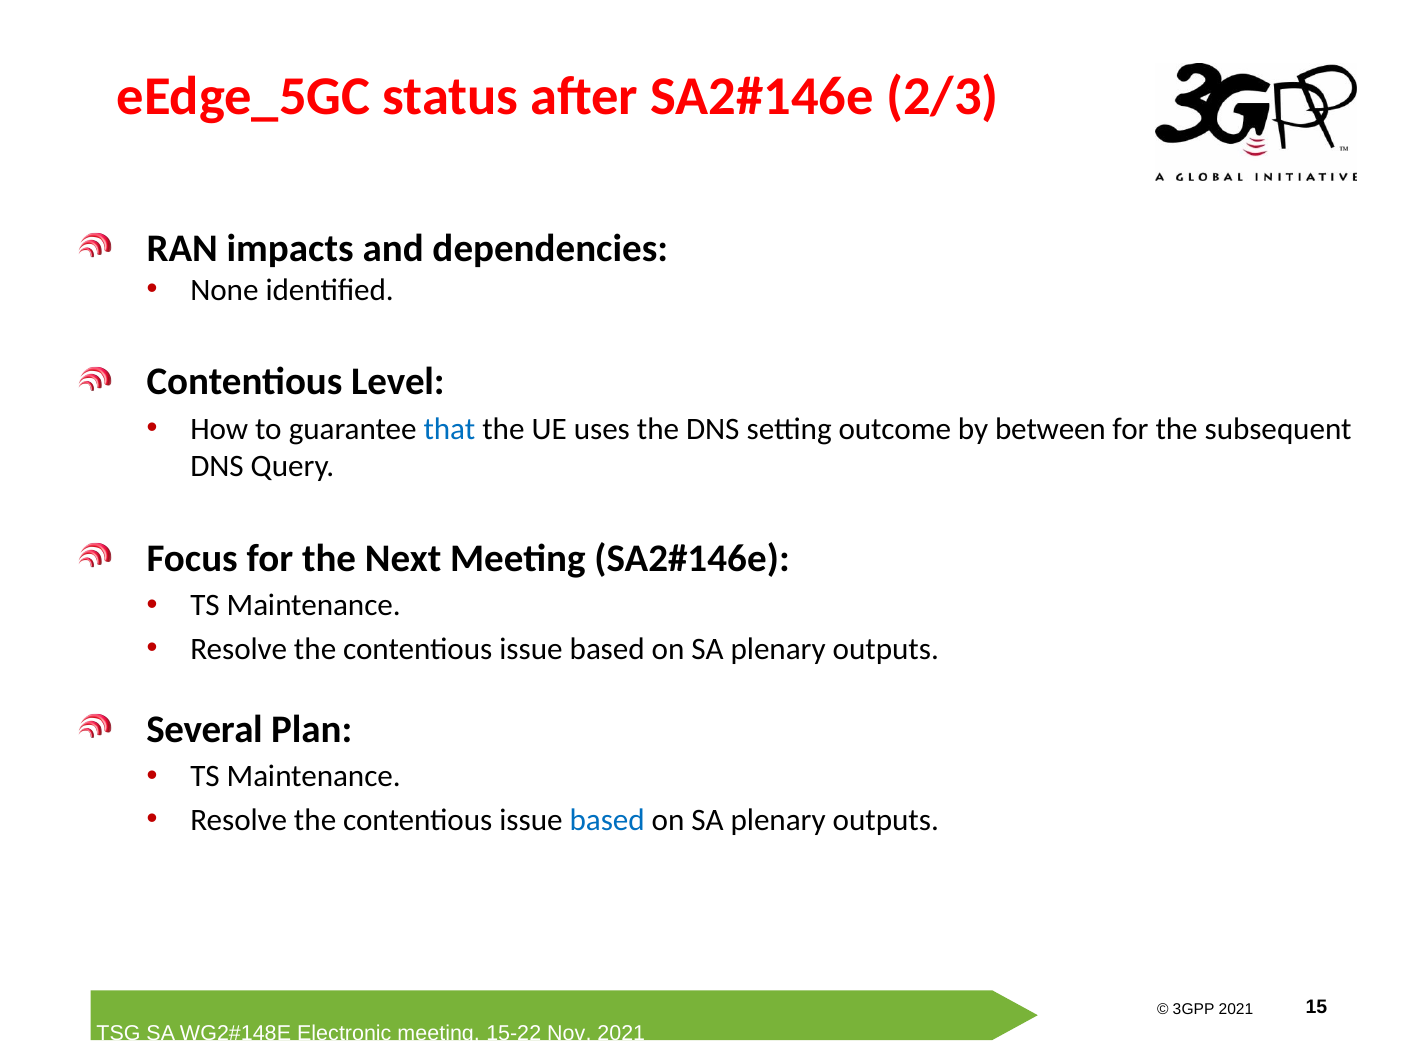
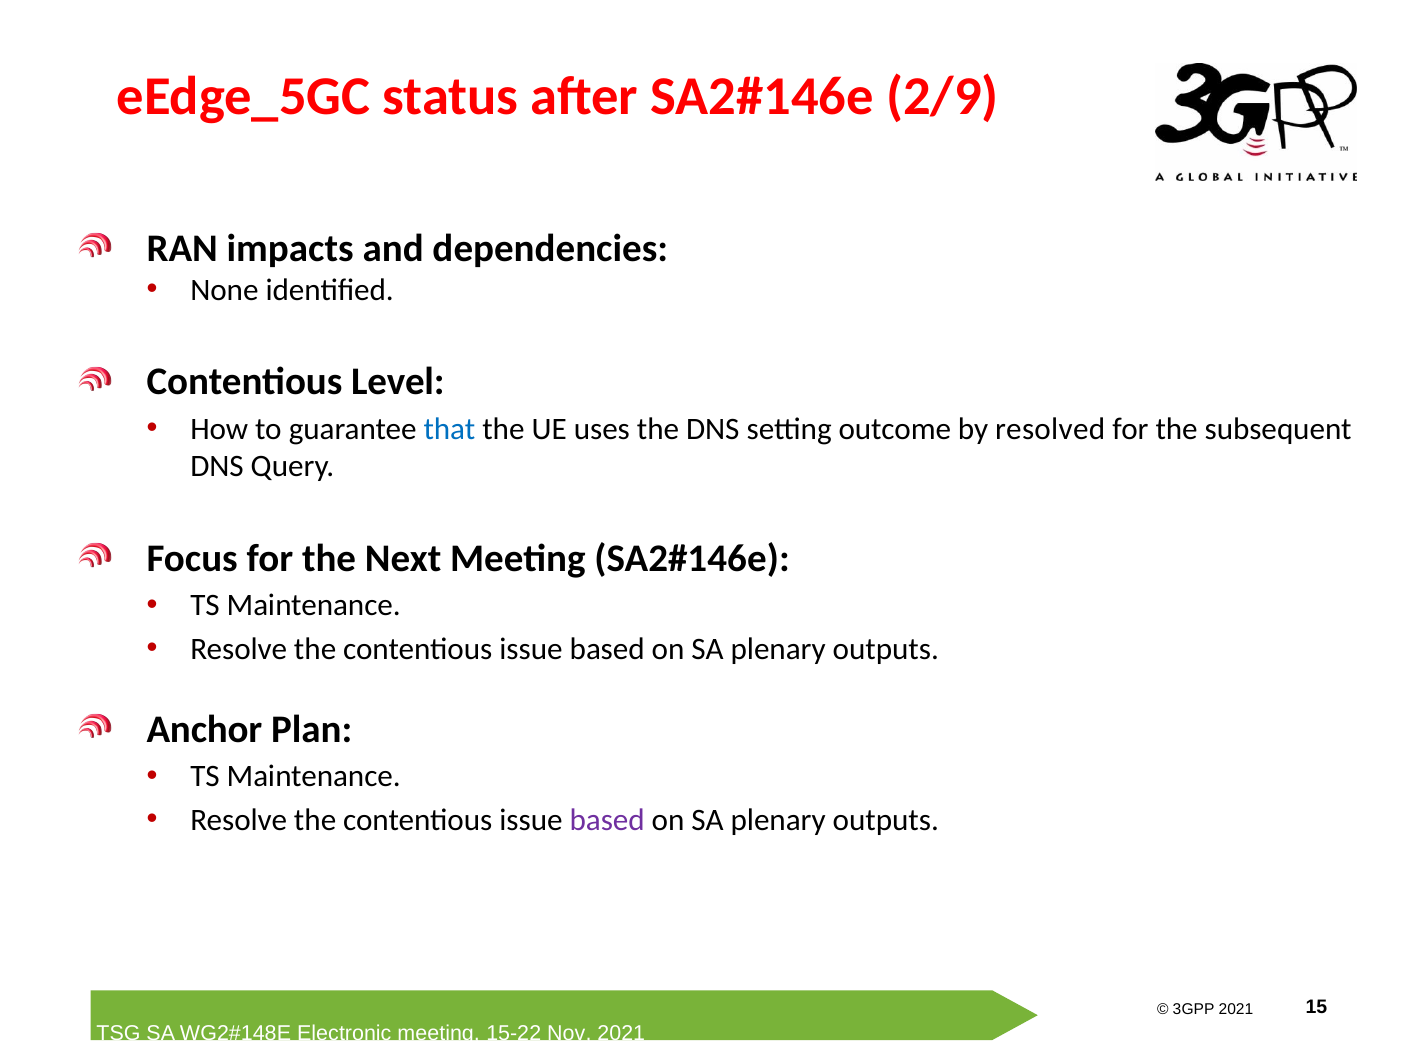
2/3: 2/3 -> 2/9
between: between -> resolved
Several: Several -> Anchor
based at (607, 820) colour: blue -> purple
